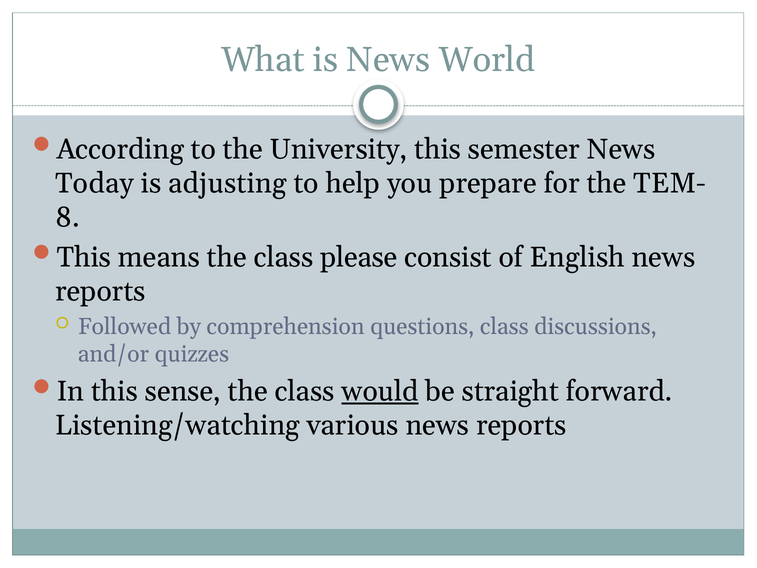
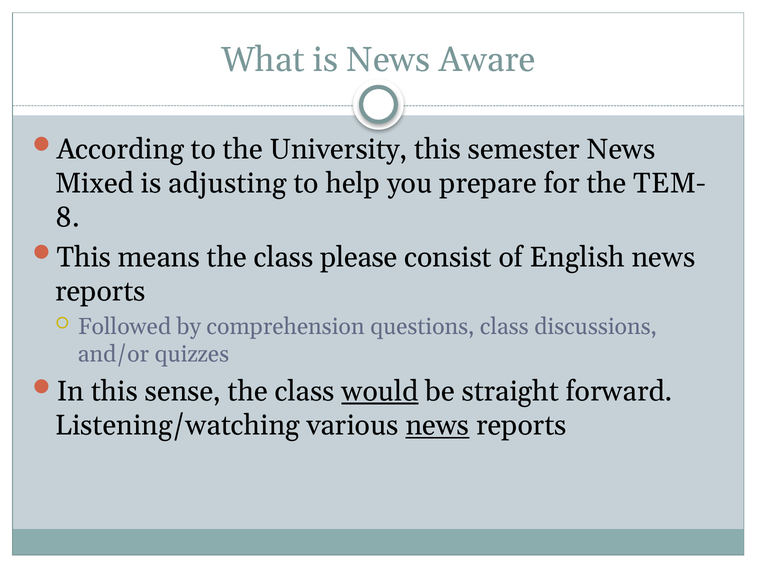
World: World -> Aware
Today: Today -> Mixed
news at (437, 425) underline: none -> present
